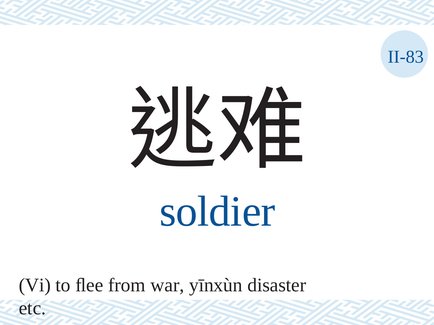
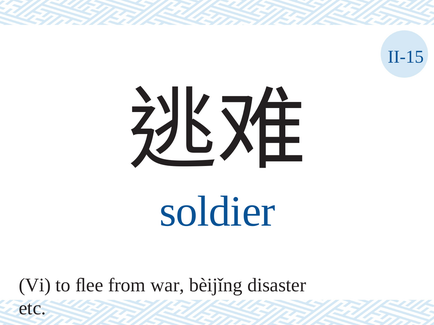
II-83: II-83 -> II-15
yīnxùn: yīnxùn -> bèijǐng
